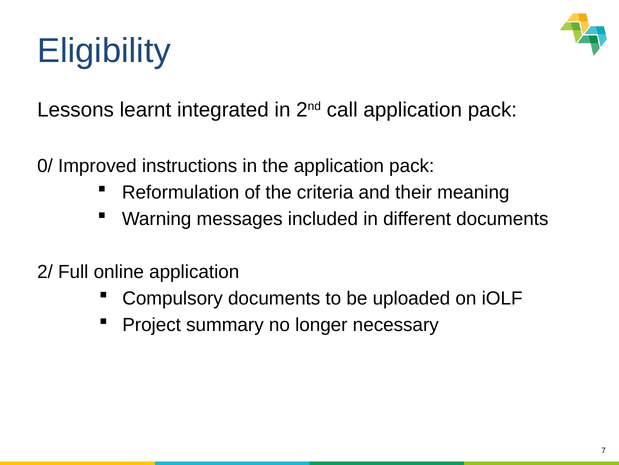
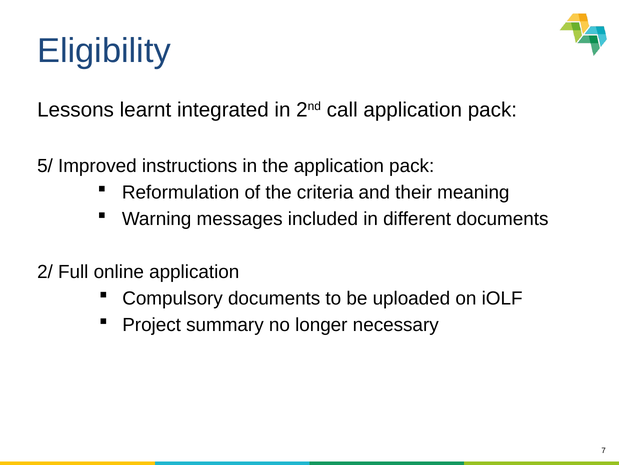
0/: 0/ -> 5/
